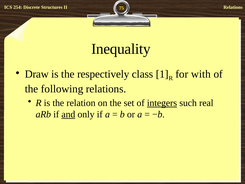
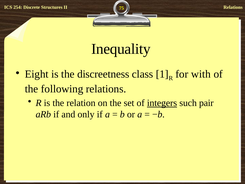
Draw: Draw -> Eight
respectively: respectively -> discreetness
real: real -> pair
and underline: present -> none
